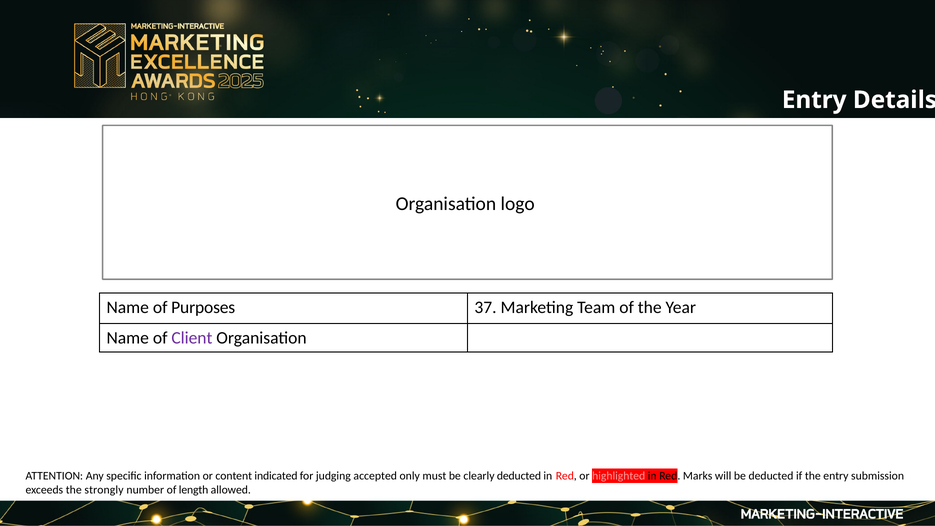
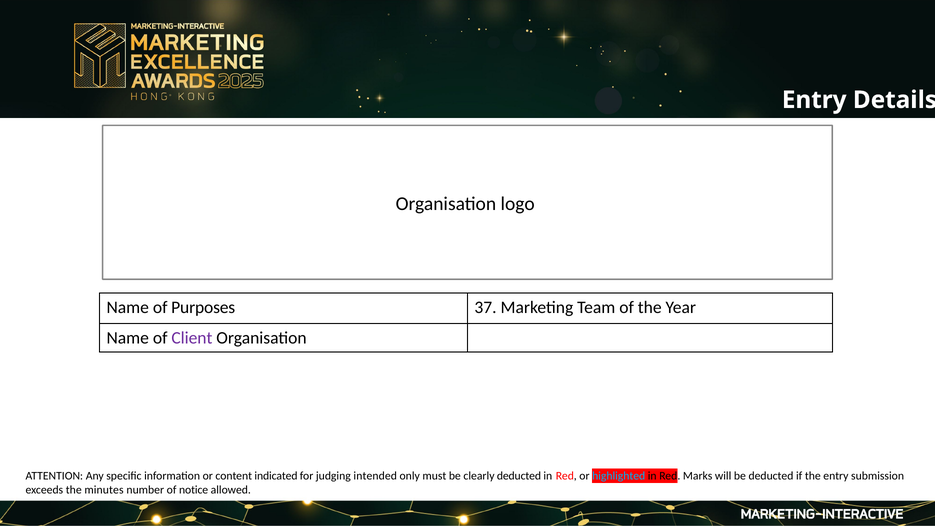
accepted: accepted -> intended
highlighted colour: pink -> light blue
strongly: strongly -> minutes
length: length -> notice
